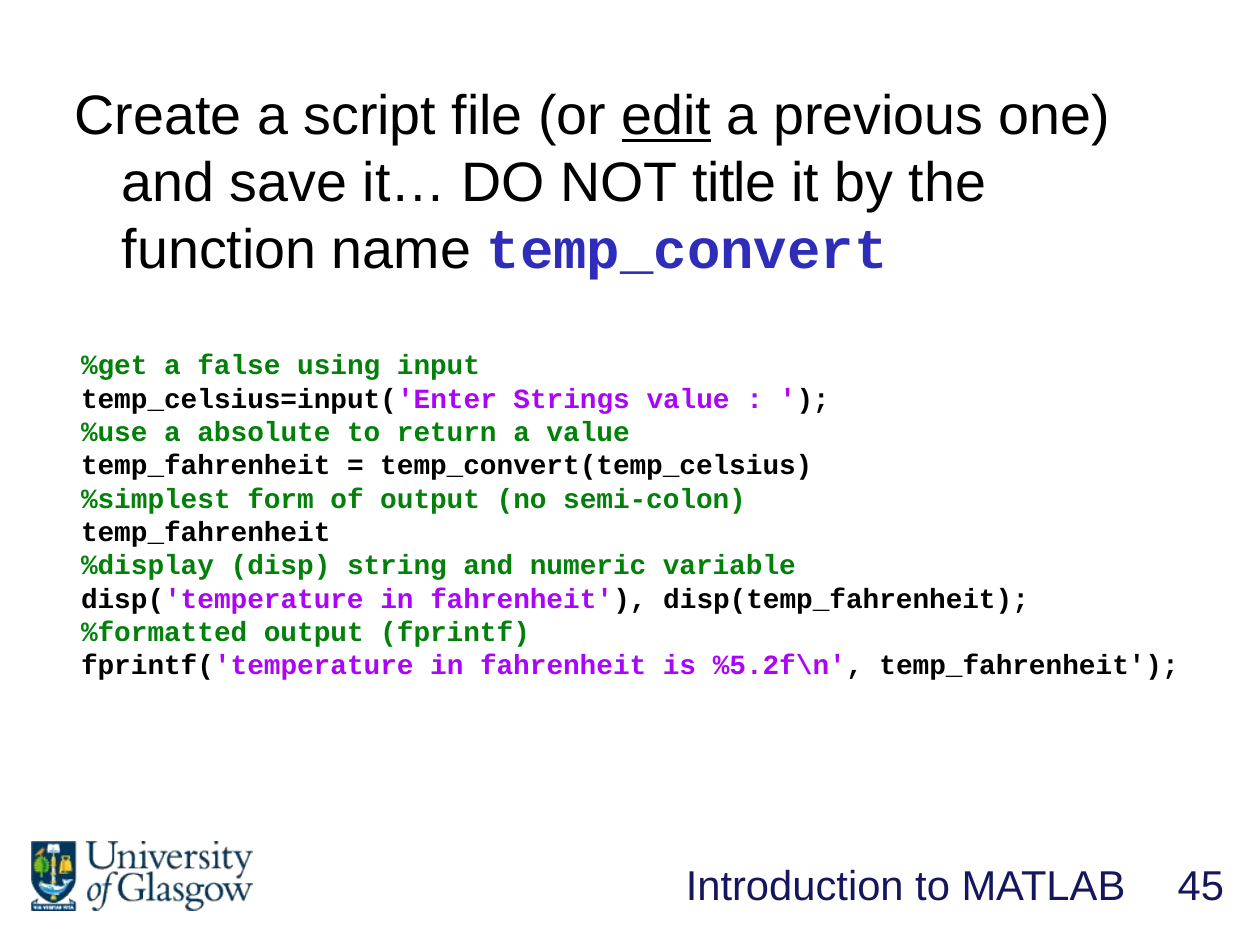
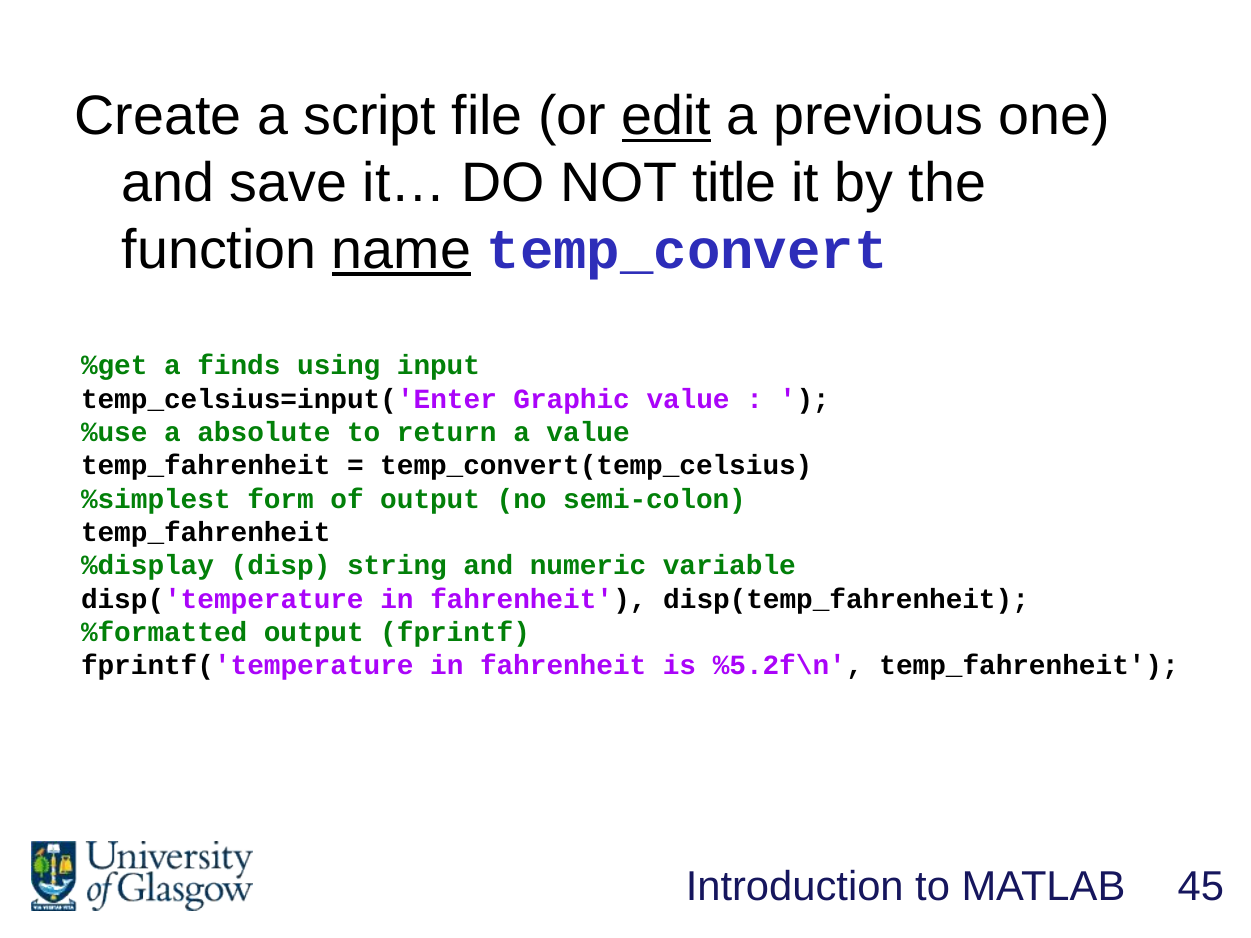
name underline: none -> present
false: false -> finds
Strings: Strings -> Graphic
